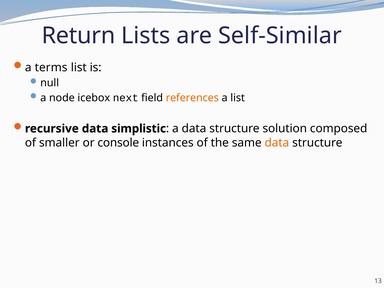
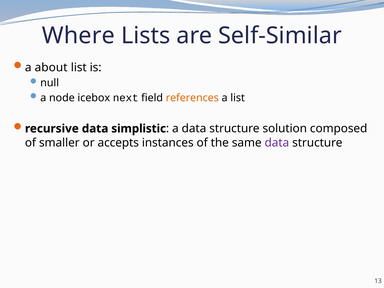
Return: Return -> Where
terms: terms -> about
console: console -> accepts
data at (277, 143) colour: orange -> purple
